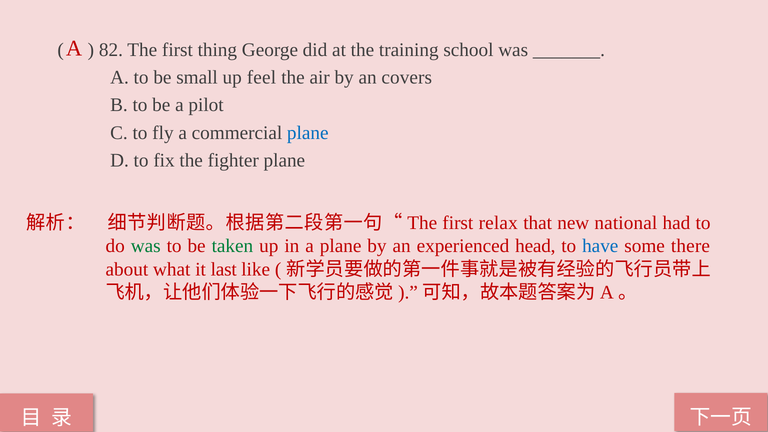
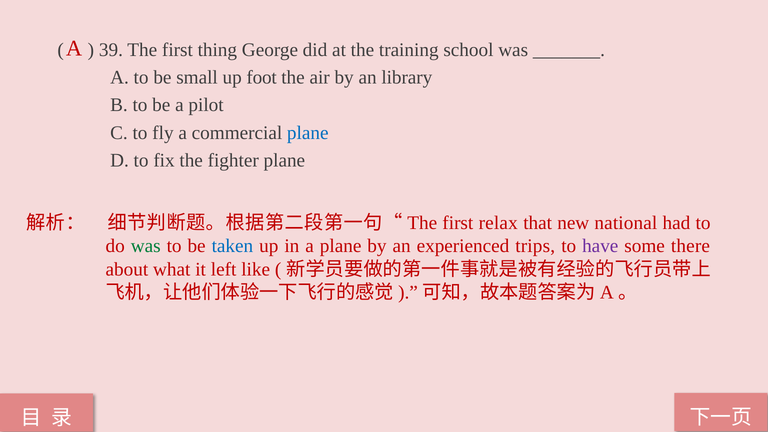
82: 82 -> 39
feel: feel -> foot
covers: covers -> library
taken colour: green -> blue
head: head -> trips
have colour: blue -> purple
last: last -> left
